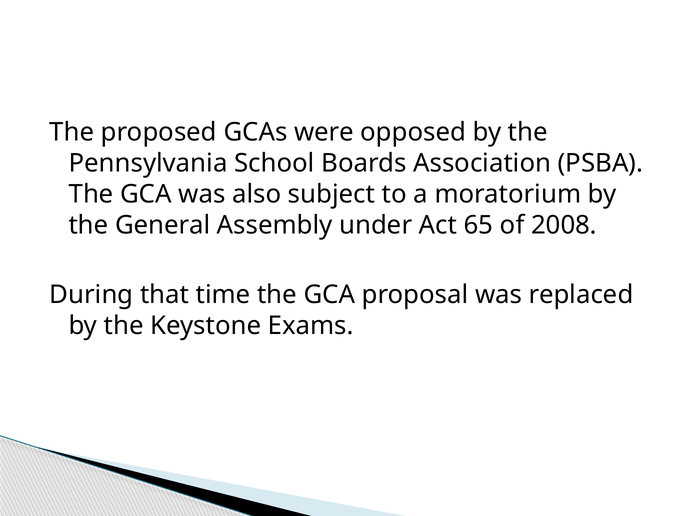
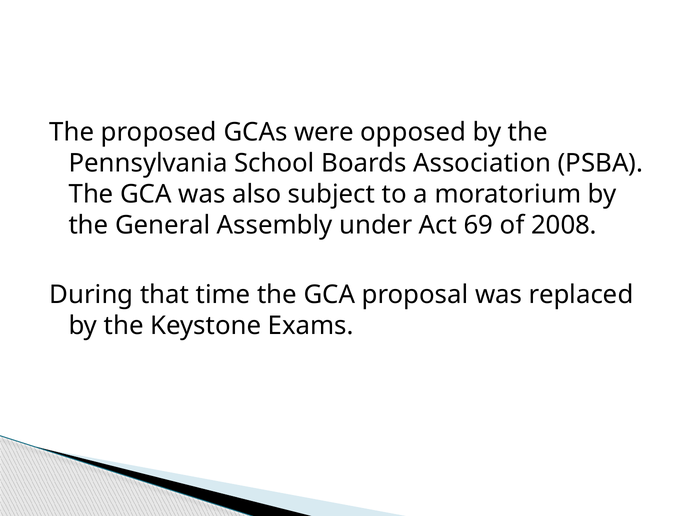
65: 65 -> 69
